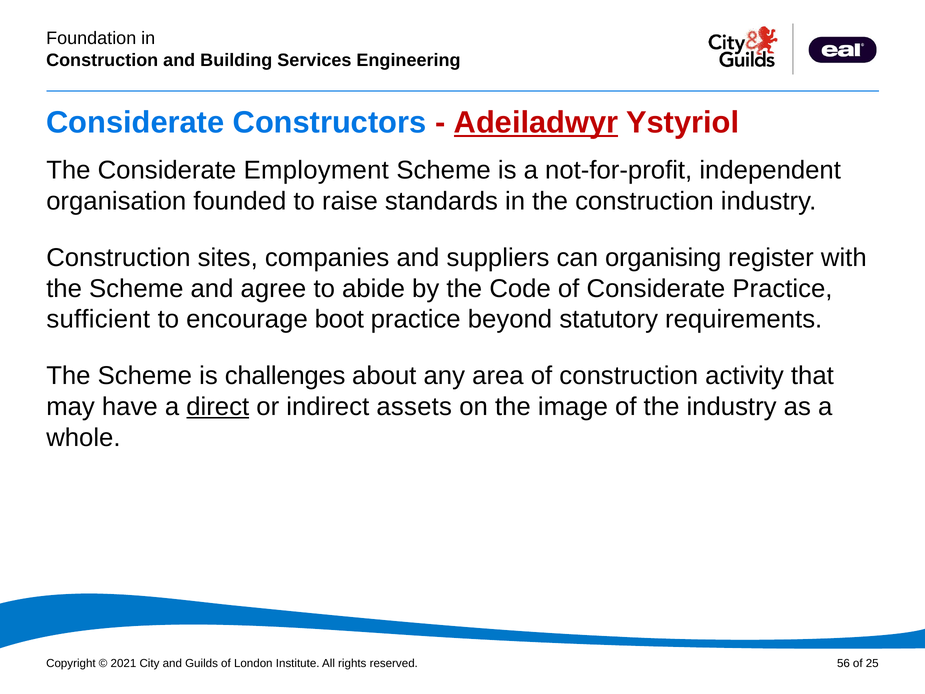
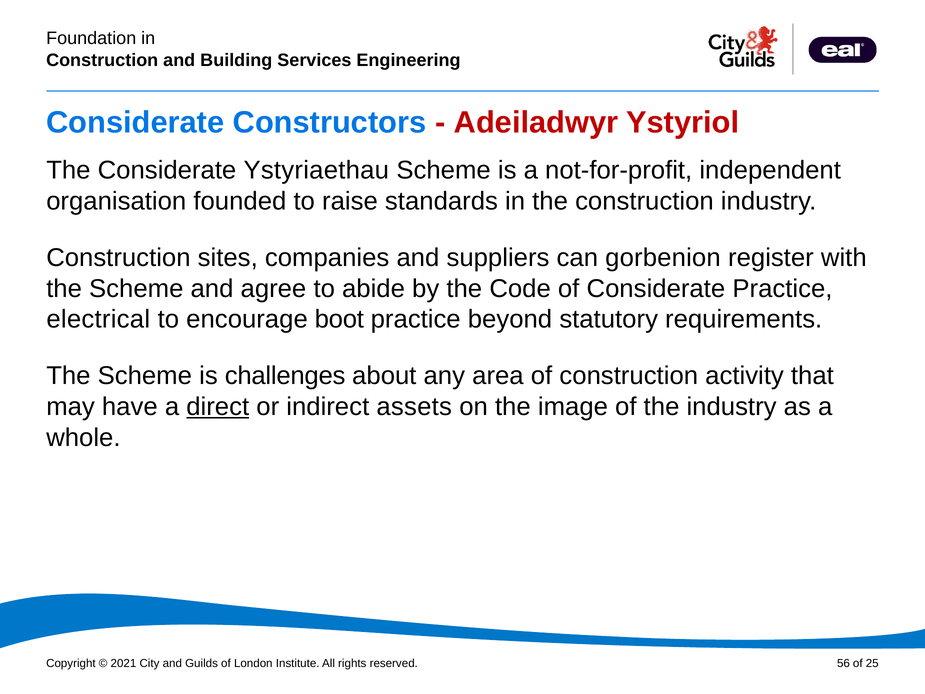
Adeiladwyr underline: present -> none
Employment: Employment -> Ystyriaethau
organising: organising -> gorbenion
sufficient: sufficient -> electrical
